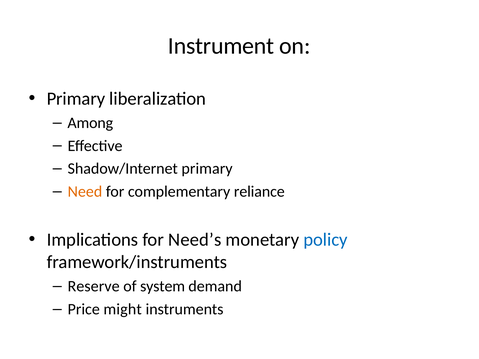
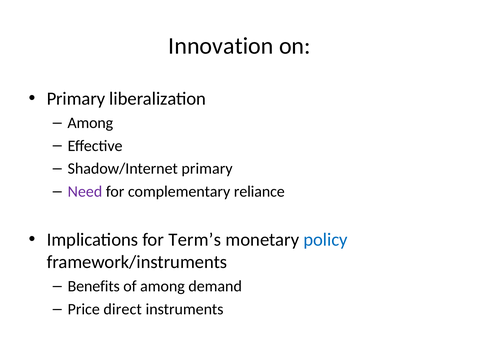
Instrument: Instrument -> Innovation
Need colour: orange -> purple
Need’s: Need’s -> Term’s
Reserve: Reserve -> Benefits
of system: system -> among
might: might -> direct
